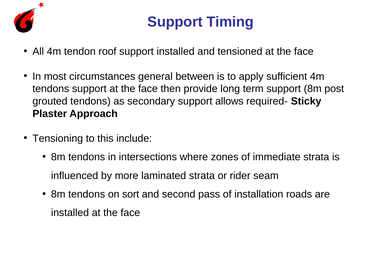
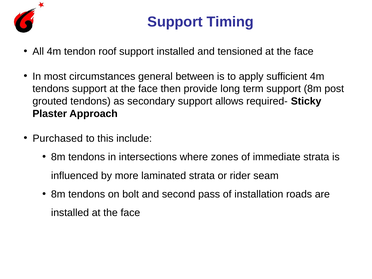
Tensioning: Tensioning -> Purchased
sort: sort -> bolt
